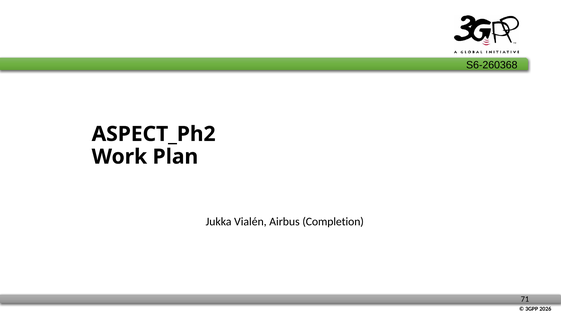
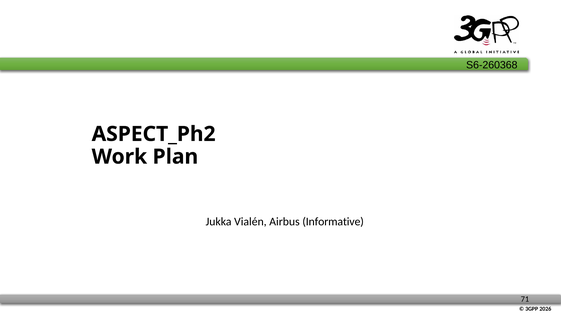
Completion: Completion -> Informative
